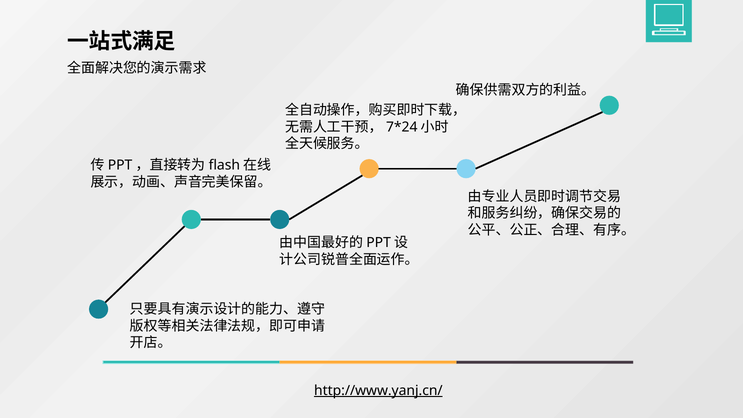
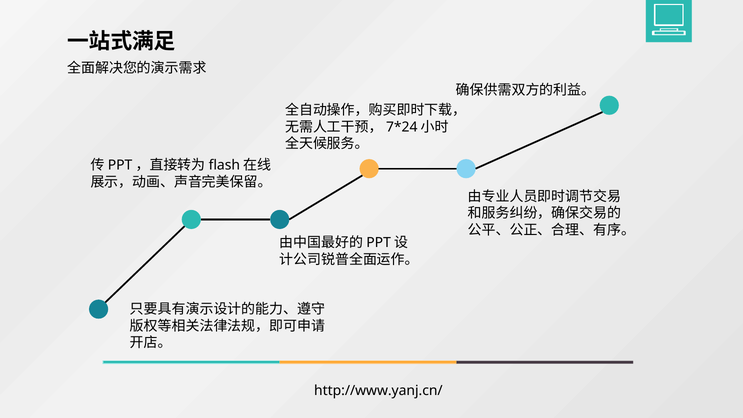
http://www.yanj.cn/ underline: present -> none
